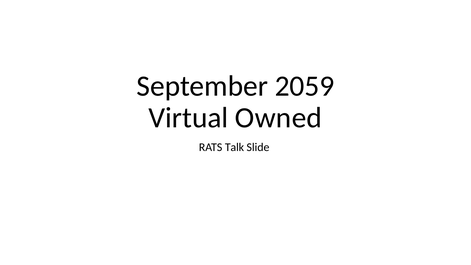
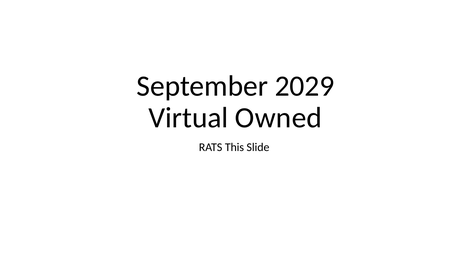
2059: 2059 -> 2029
Talk: Talk -> This
